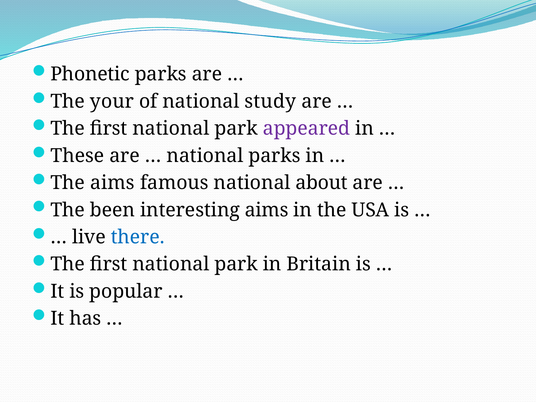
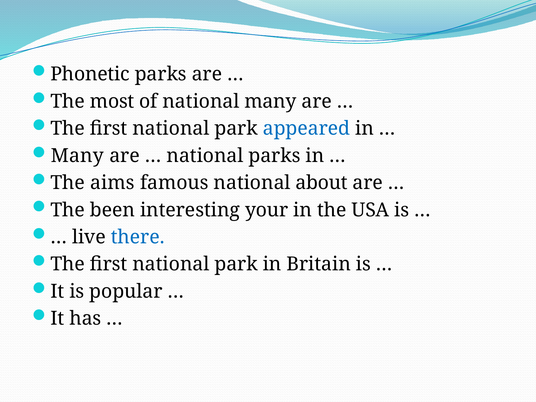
your: your -> most
national study: study -> many
appeared colour: purple -> blue
These at (77, 156): These -> Many
interesting aims: aims -> your
